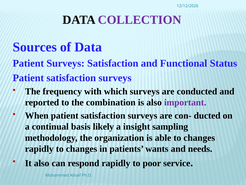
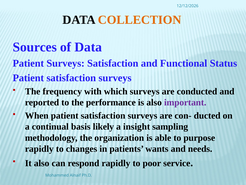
COLLECTION colour: purple -> orange
combination: combination -> performance
able to changes: changes -> purpose
